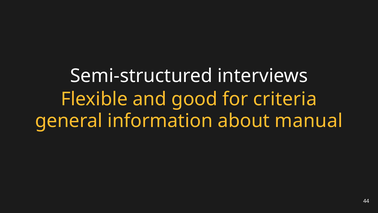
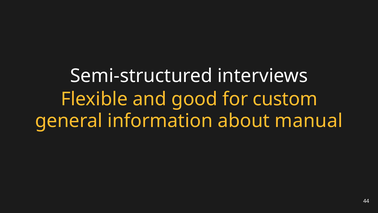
criteria: criteria -> custom
